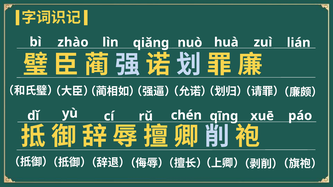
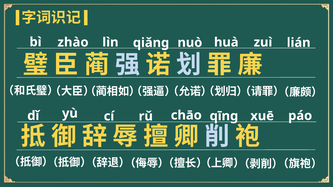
chén: chén -> chāo
